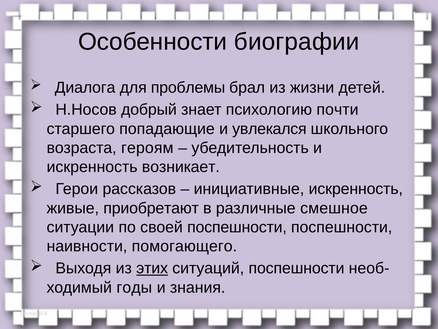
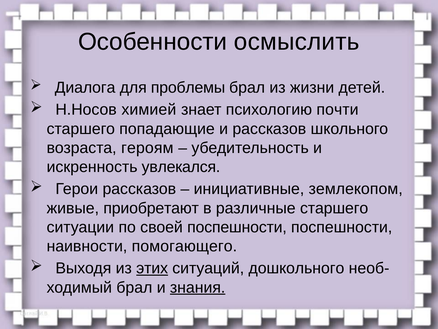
биографии: биографии -> осмыслить
добрый: добрый -> химией
и увлекался: увлекался -> рассказов
возникает: возникает -> увлекался
инициативные искренность: искренность -> землекопом
различные смешное: смешное -> старшего
ситуаций поспешности: поспешности -> дошкольного
годы at (134, 287): годы -> брал
знания underline: none -> present
